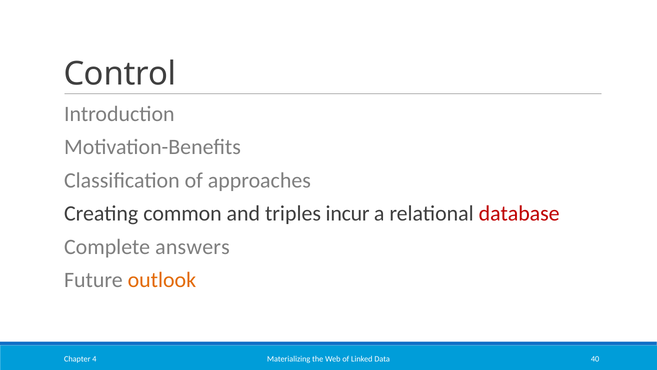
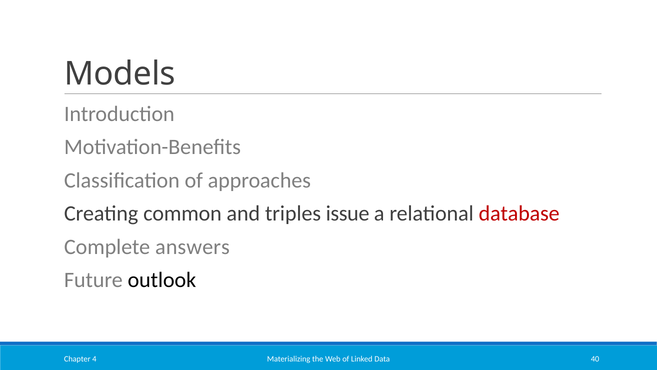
Control: Control -> Models
incur: incur -> issue
outlook colour: orange -> black
